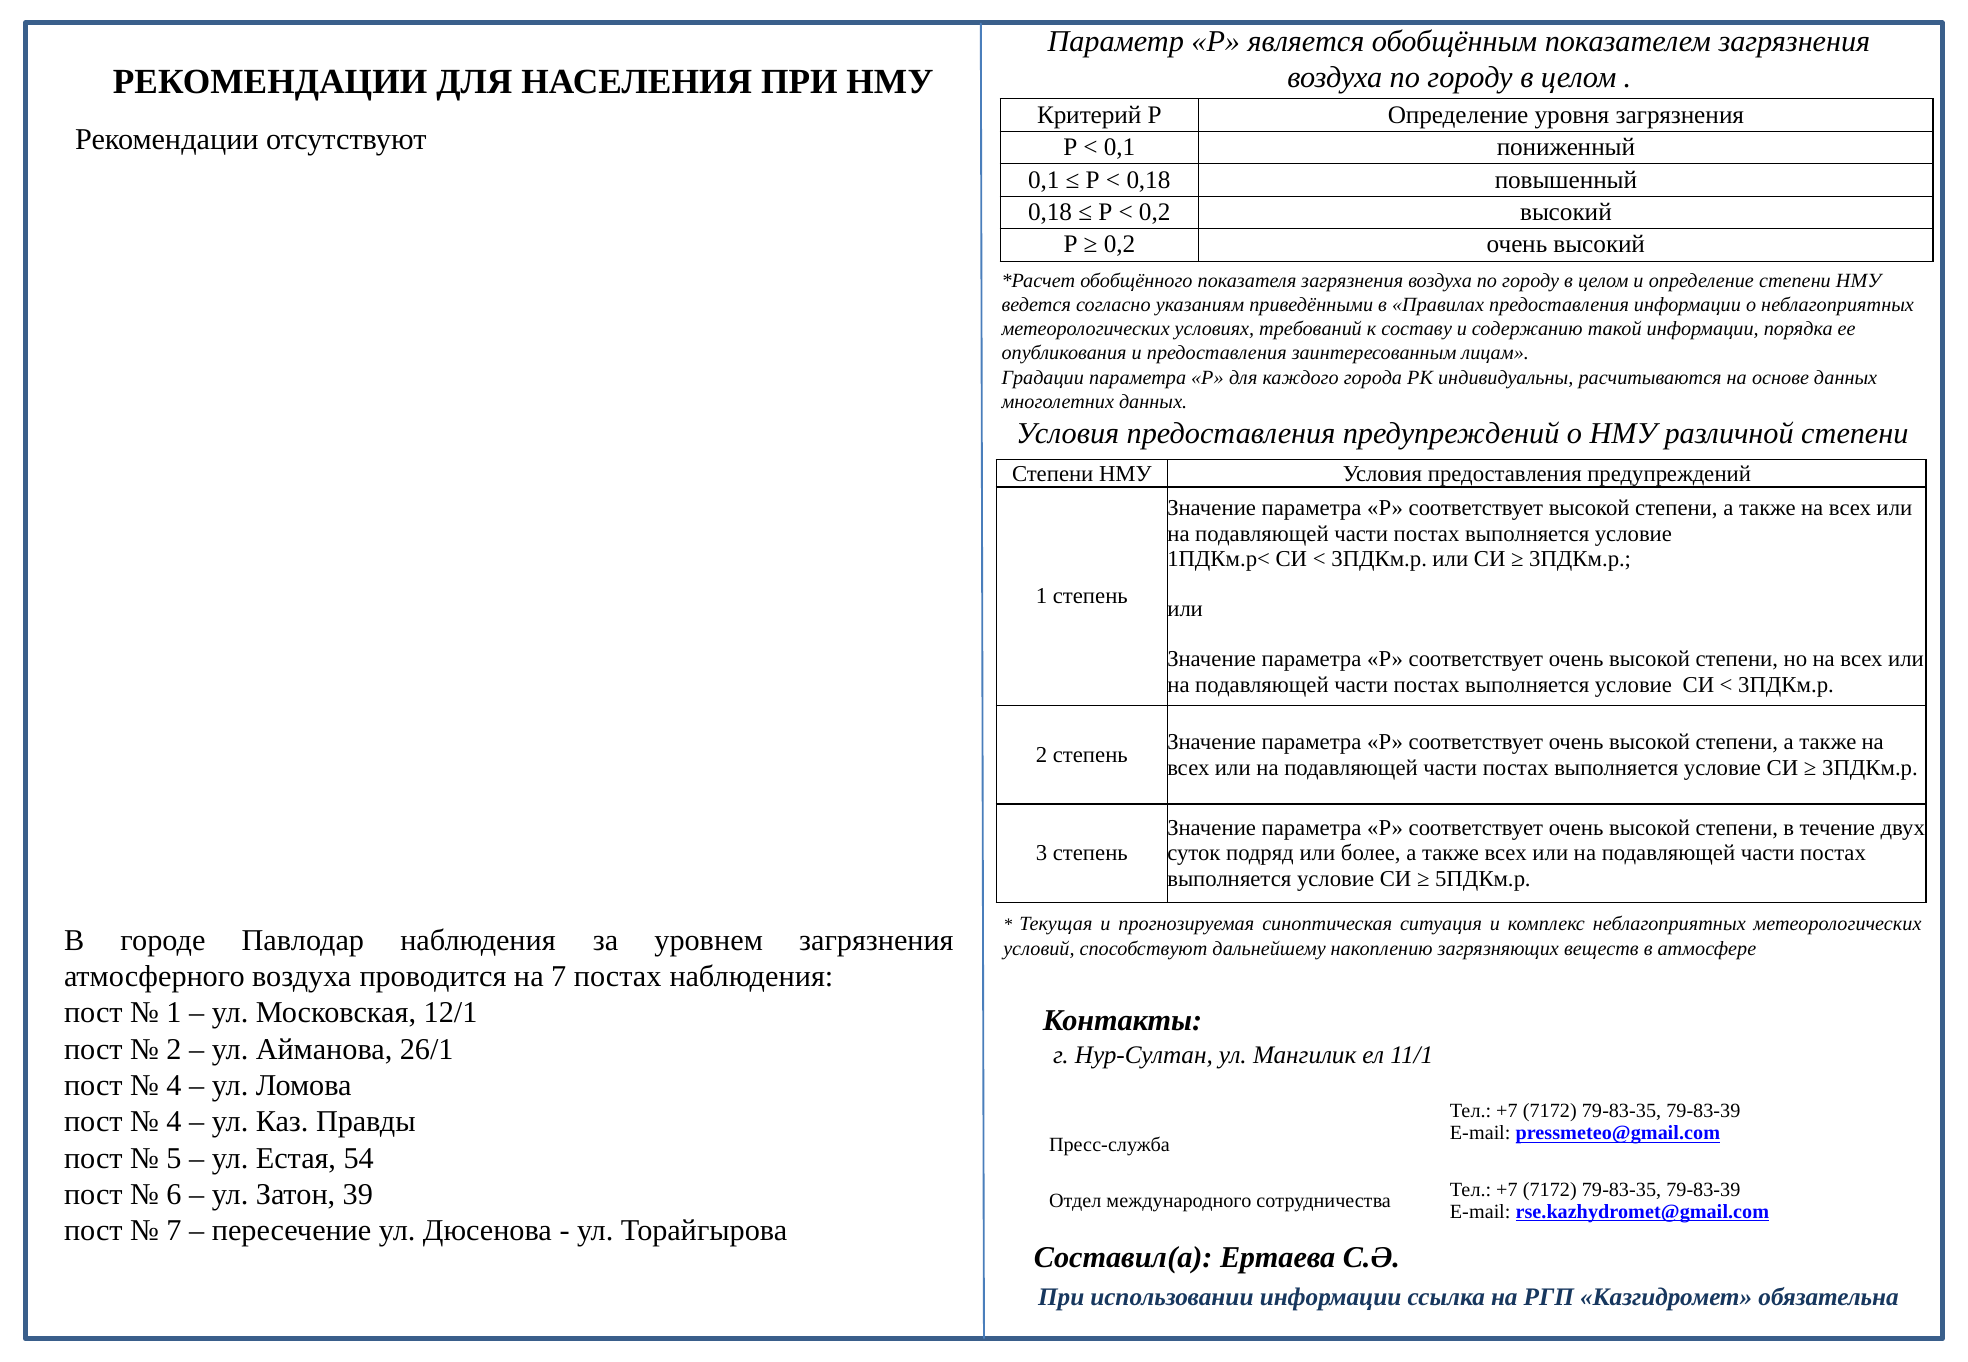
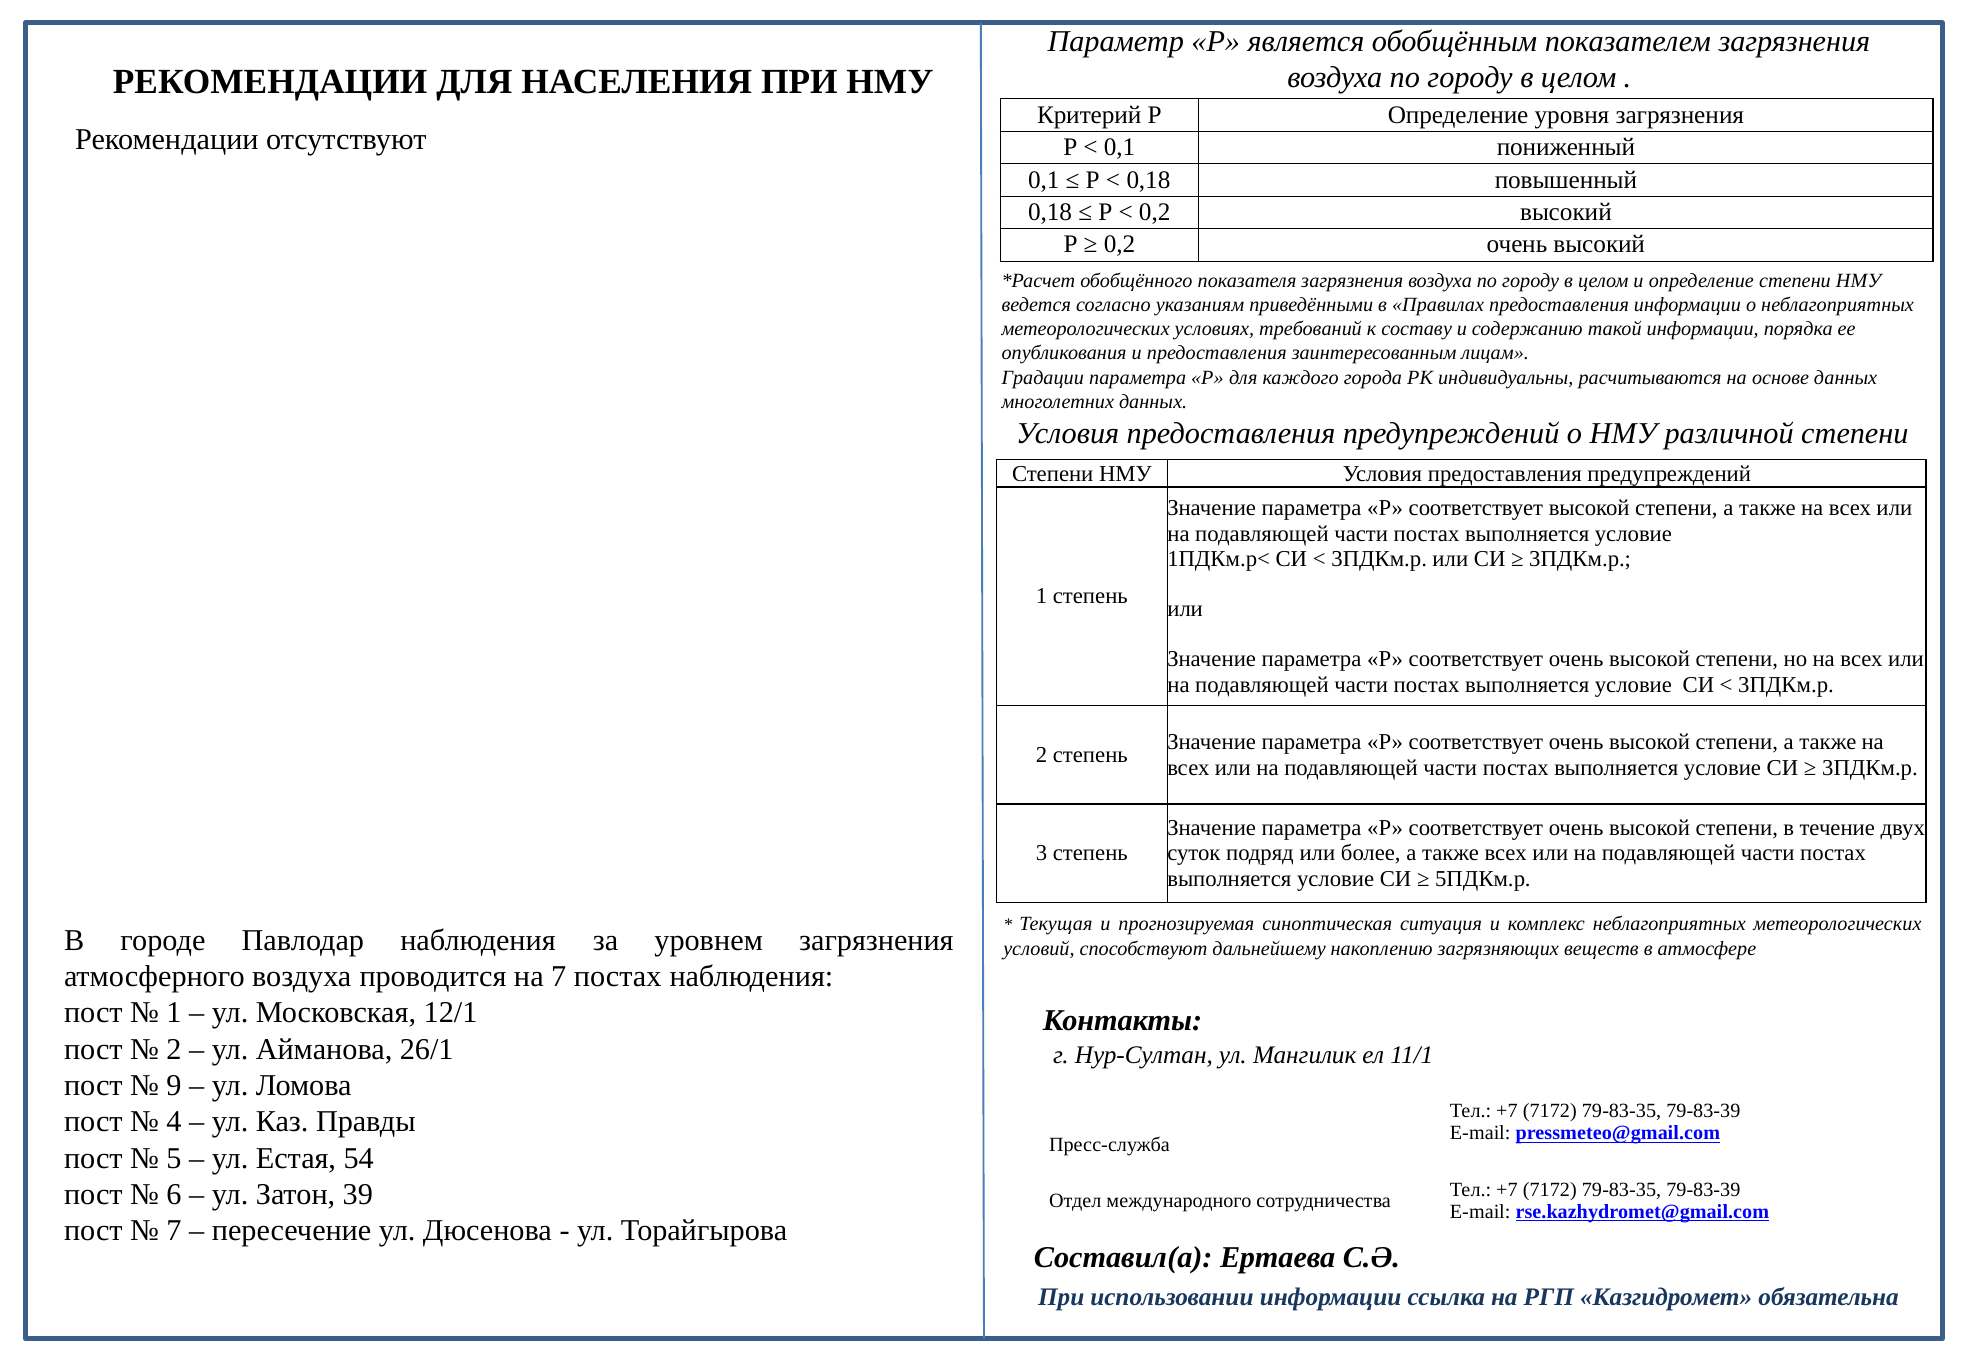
4 at (174, 1086): 4 -> 9
